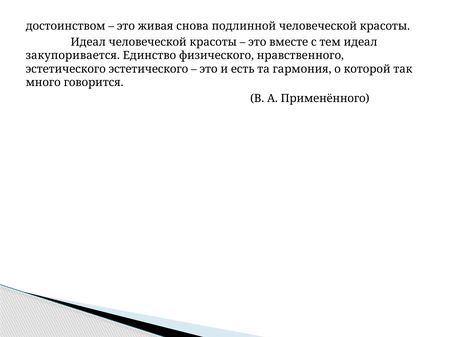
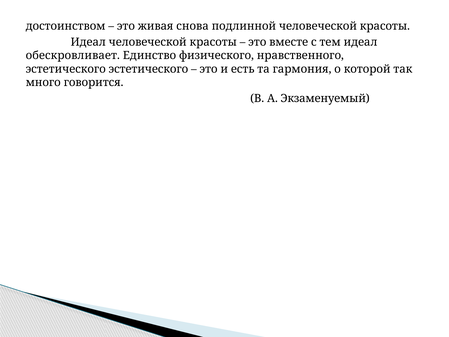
закупоривается: закупоривается -> обескровливает
Применённого: Применённого -> Экзаменуемый
